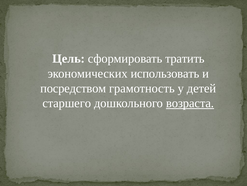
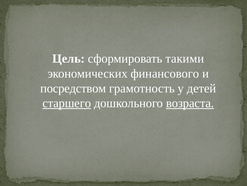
тратить: тратить -> такими
использовать: использовать -> финансового
старшего underline: none -> present
